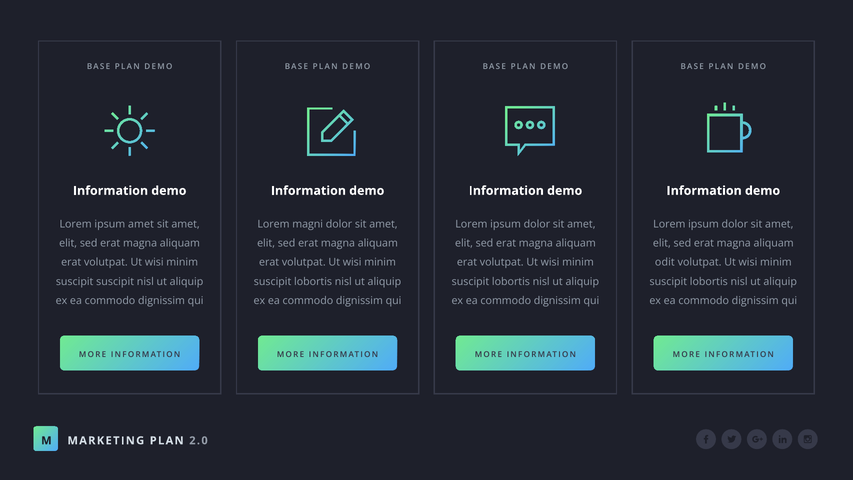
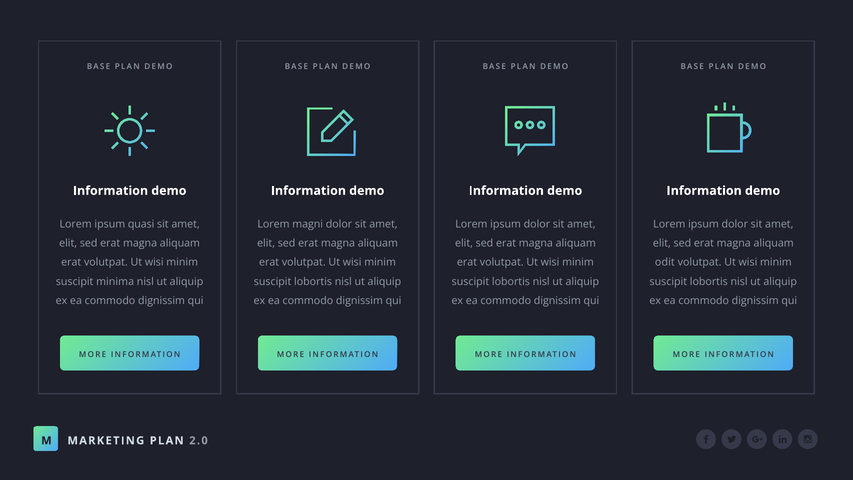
ipsum amet: amet -> quasi
suscipit suscipit: suscipit -> minima
